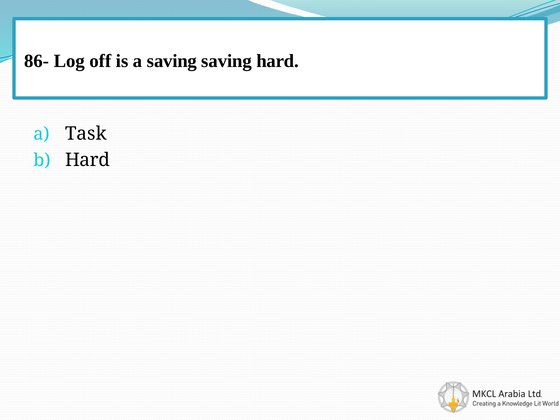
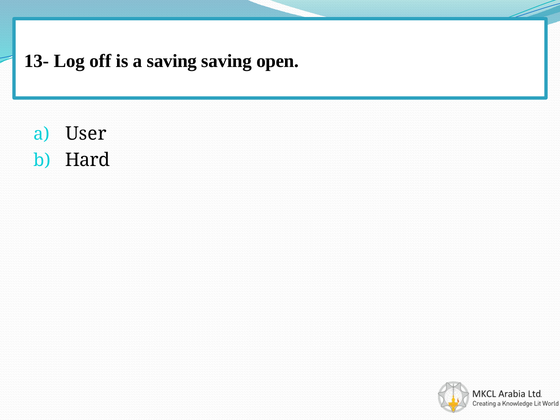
86-: 86- -> 13-
saving hard: hard -> open
Task: Task -> User
